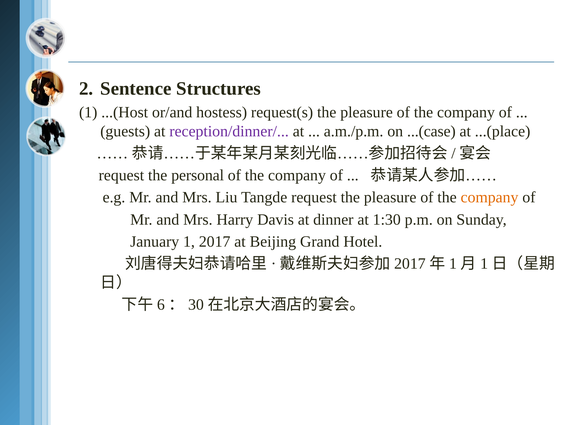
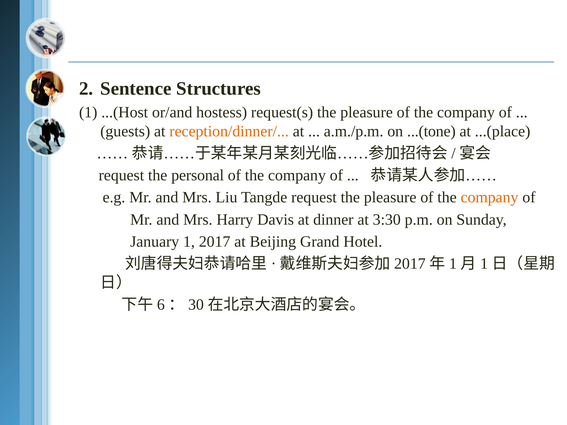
reception/dinner/ colour: purple -> orange
...(case: ...(case -> ...(tone
1:30: 1:30 -> 3:30
